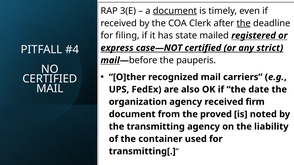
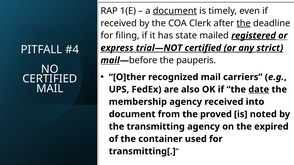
3(E: 3(E -> 1(E
registered underline: none -> present
case—NOT: case—NOT -> trial—NOT
date underline: none -> present
organization: organization -> membership
firm: firm -> into
liability: liability -> expired
